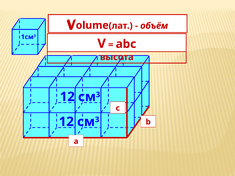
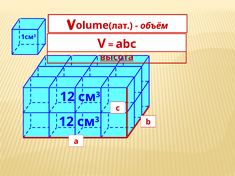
высота underline: none -> present
